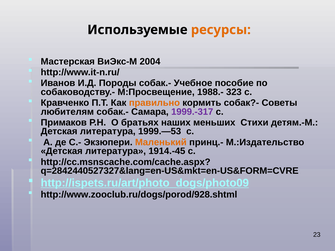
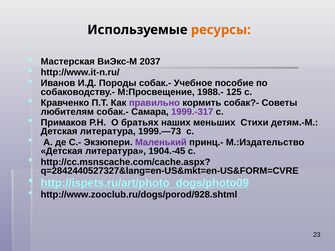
2004: 2004 -> 2037
323: 323 -> 125
правильно colour: orange -> purple
1999.—53: 1999.—53 -> 1999.—73
Маленький colour: orange -> purple
1914.-45: 1914.-45 -> 1904.-45
